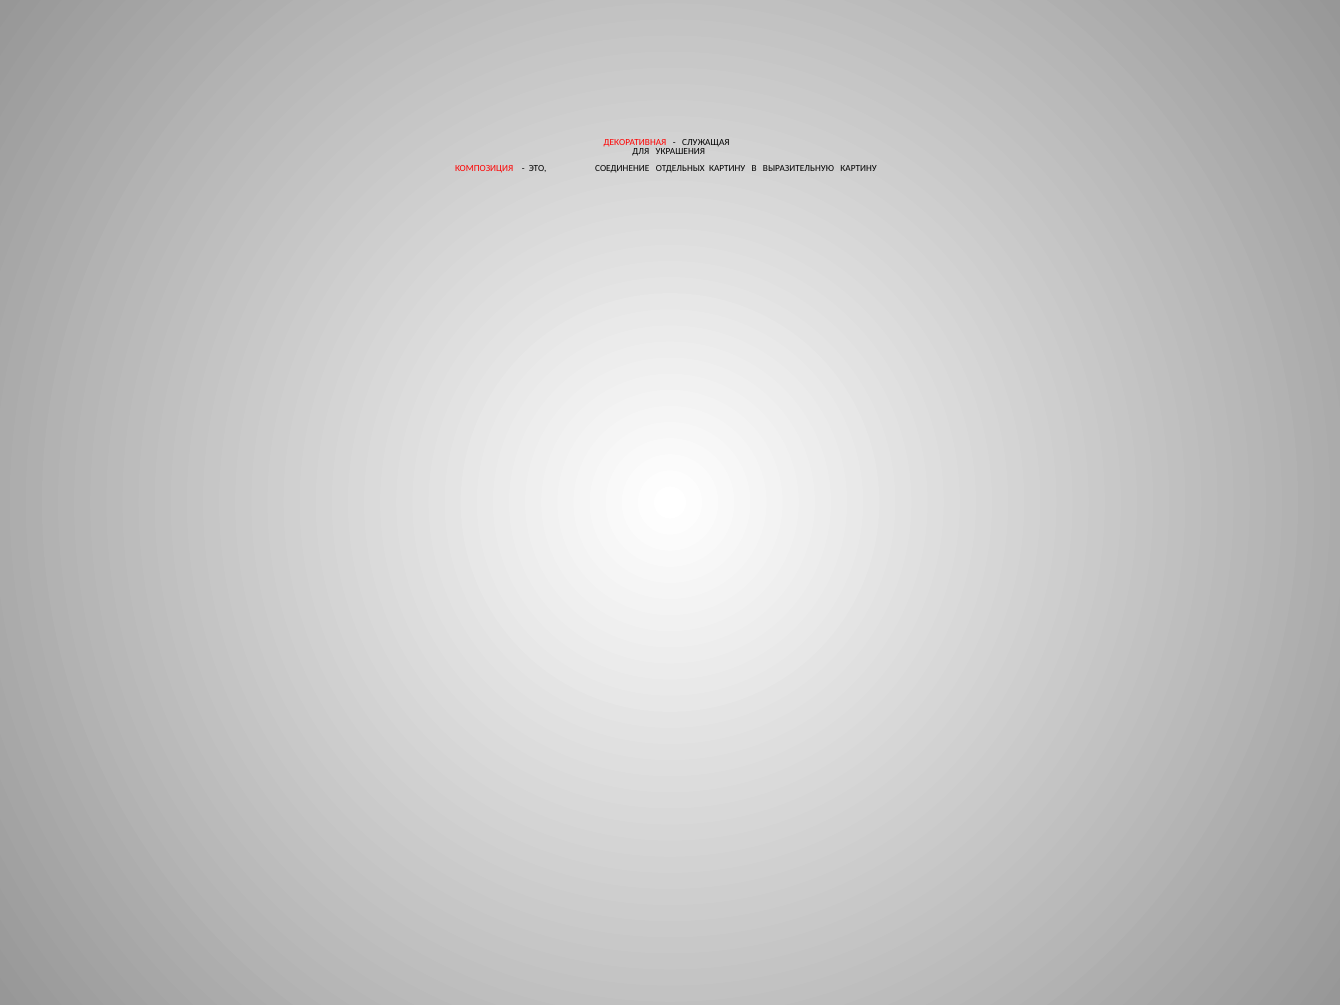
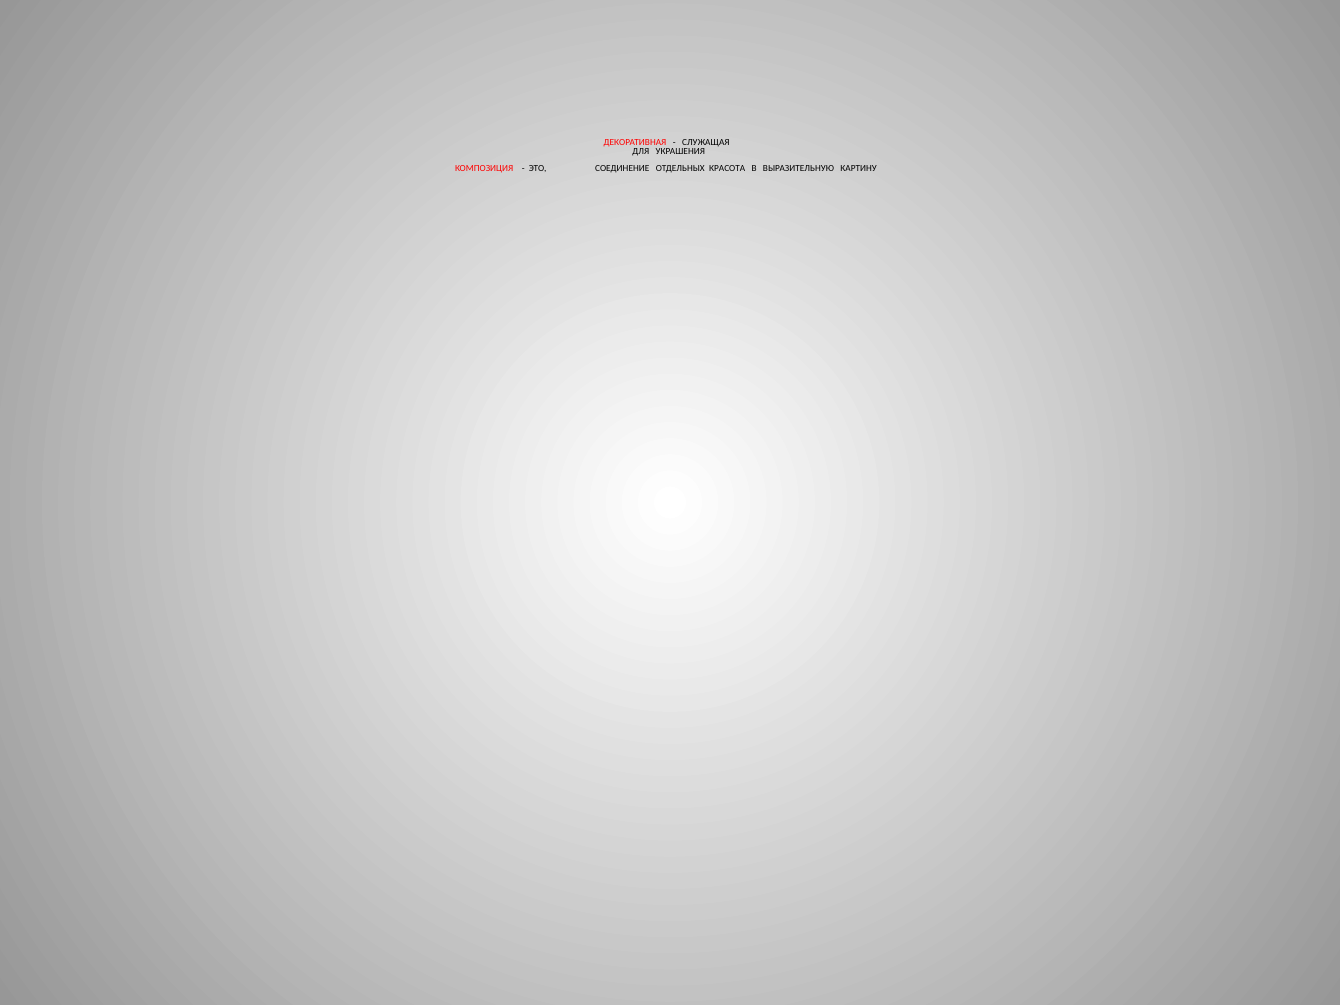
ОТДЕЛЬНЫХ КАРТИНУ: КАРТИНУ -> КРАСОТА
